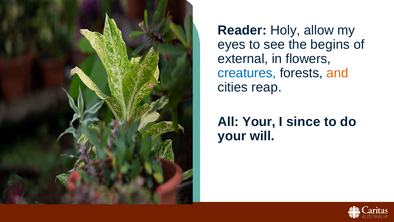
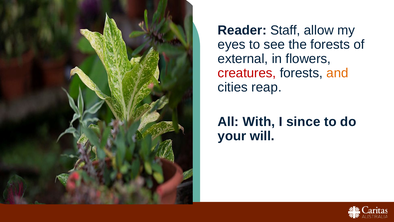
Holy: Holy -> Staff
the begins: begins -> forests
creatures colour: blue -> red
All Your: Your -> With
